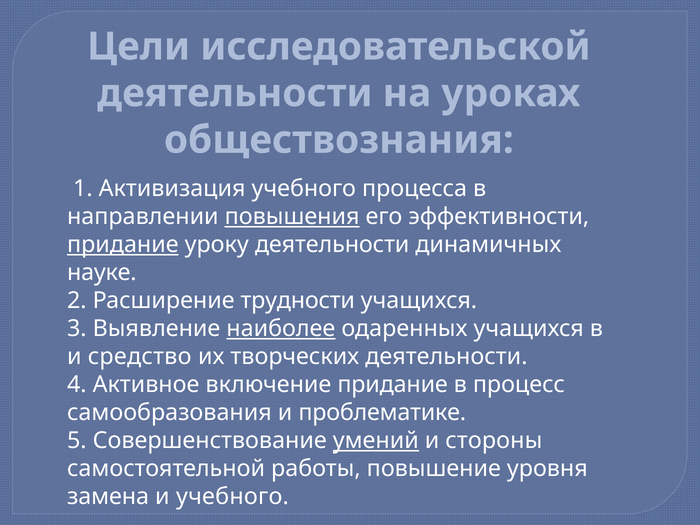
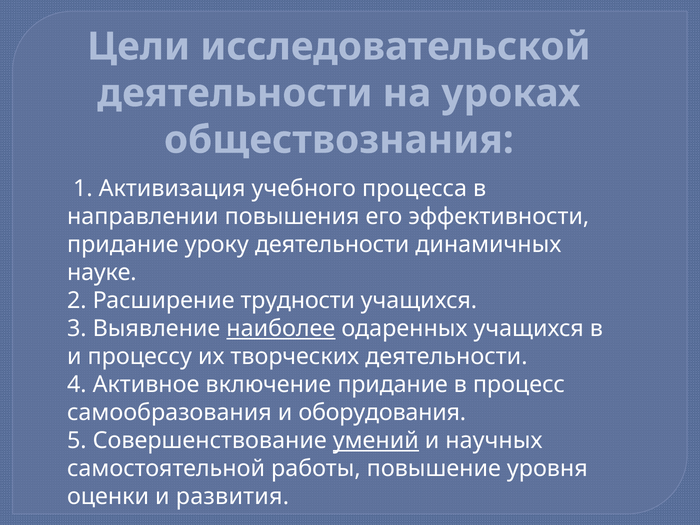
повышения underline: present -> none
придание at (123, 245) underline: present -> none
средство: средство -> процессу
проблематике: проблематике -> оборудования
стороны: стороны -> научных
замена: замена -> оценки
и учебного: учебного -> развития
